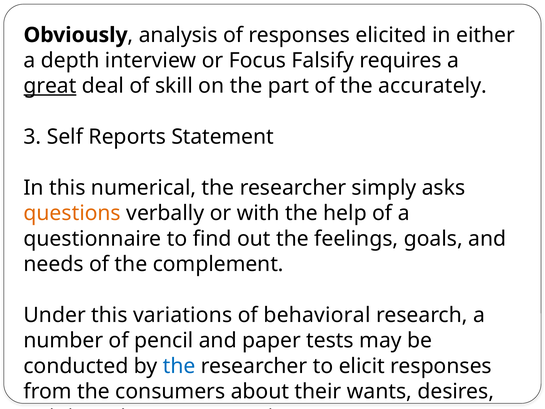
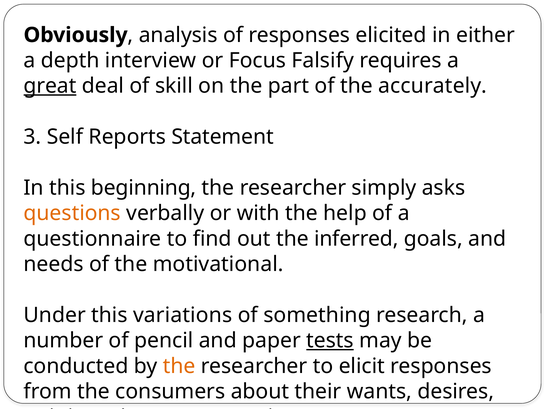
numerical: numerical -> beginning
feelings: feelings -> inferred
complement: complement -> motivational
behavioral: behavioral -> something
tests underline: none -> present
the at (179, 366) colour: blue -> orange
